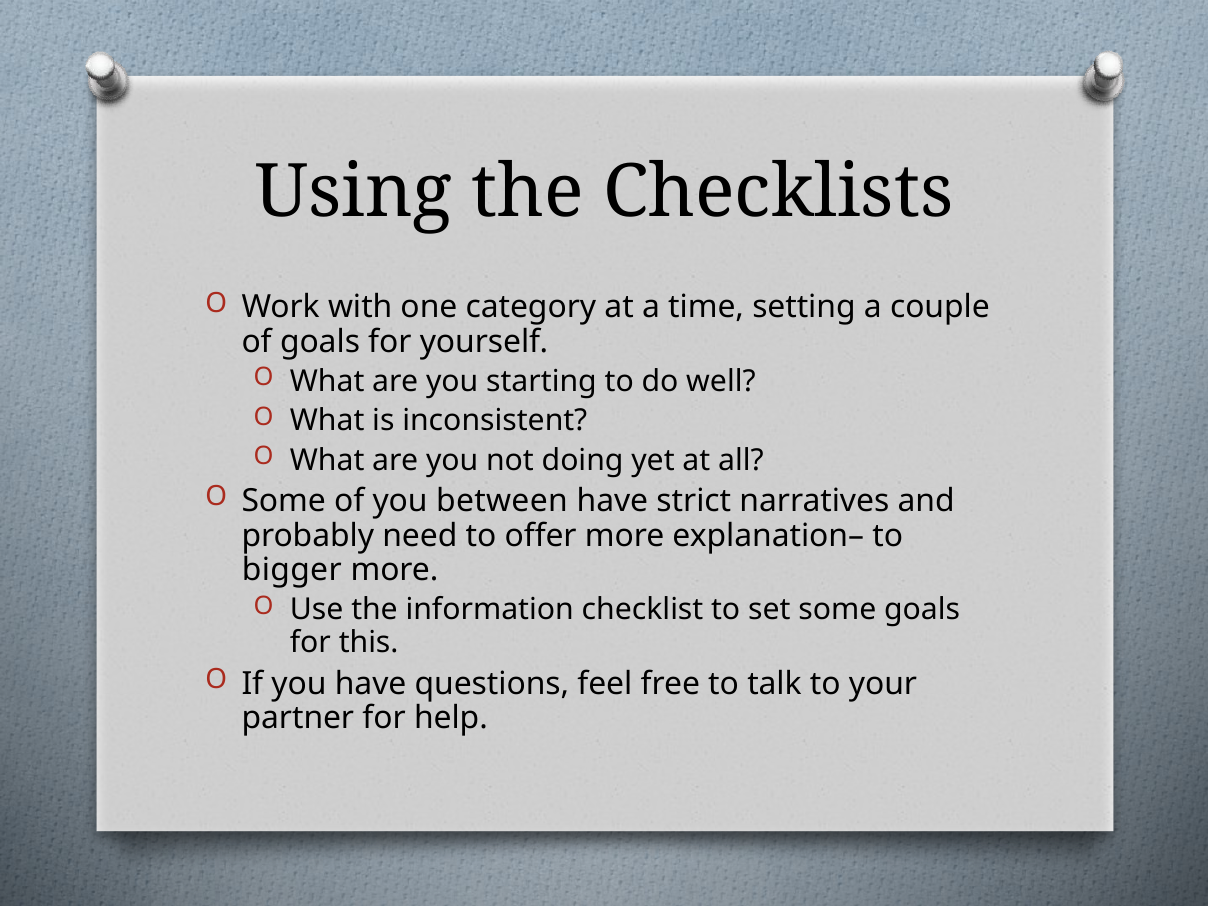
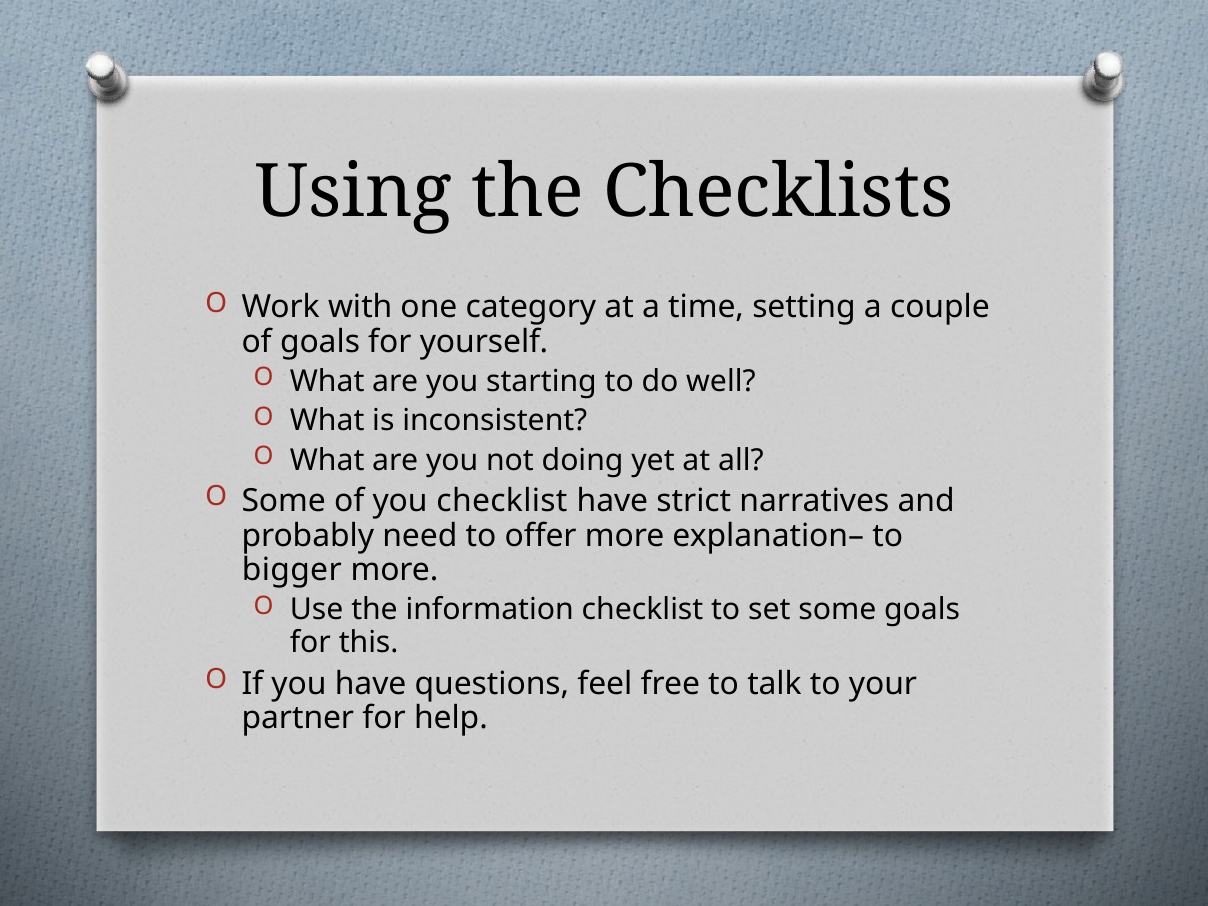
you between: between -> checklist
